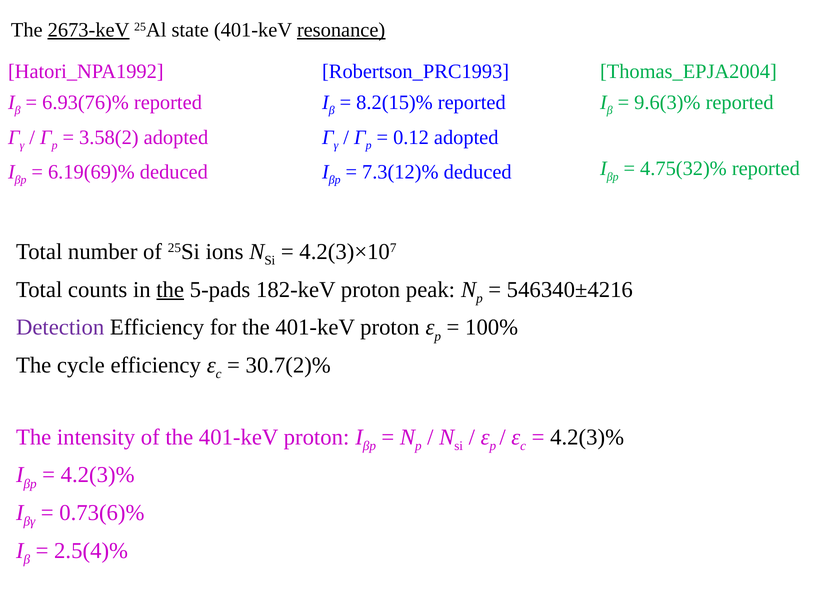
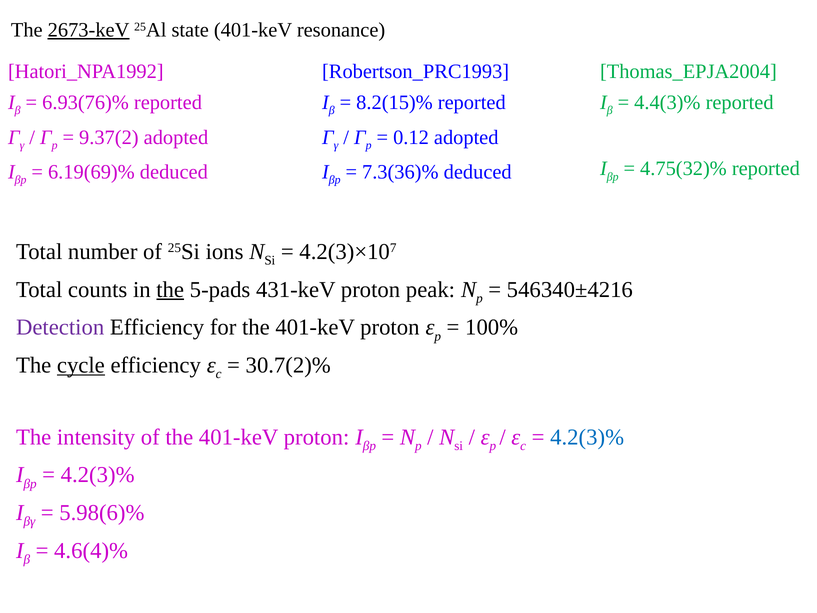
resonance underline: present -> none
9.6(3)%: 9.6(3)% -> 4.4(3)%
3.58(2: 3.58(2 -> 9.37(2
7.3(12)%: 7.3(12)% -> 7.3(36)%
182-keV: 182-keV -> 431-keV
cycle underline: none -> present
4.2(3)% at (587, 437) colour: black -> blue
0.73(6)%: 0.73(6)% -> 5.98(6)%
2.5(4)%: 2.5(4)% -> 4.6(4)%
